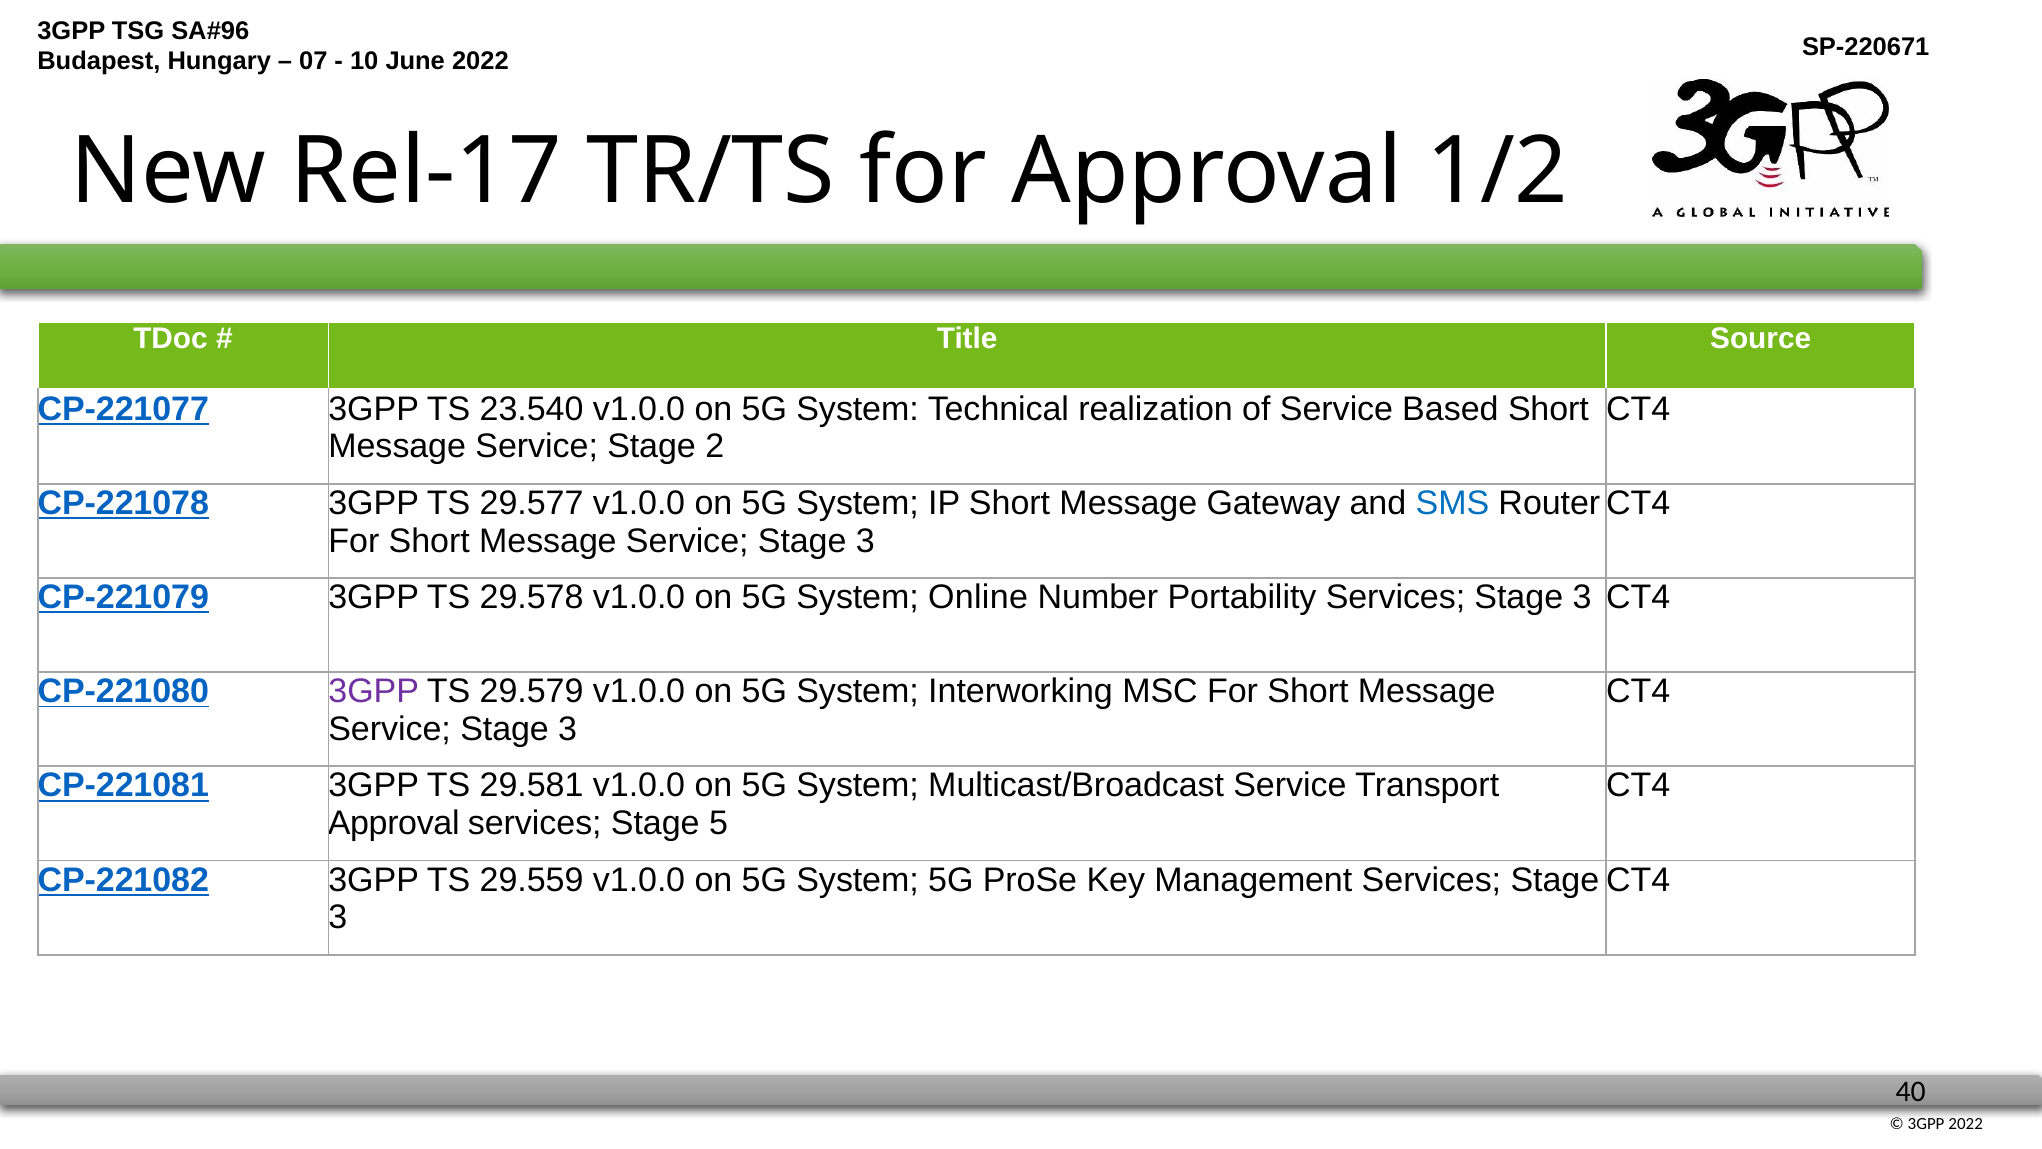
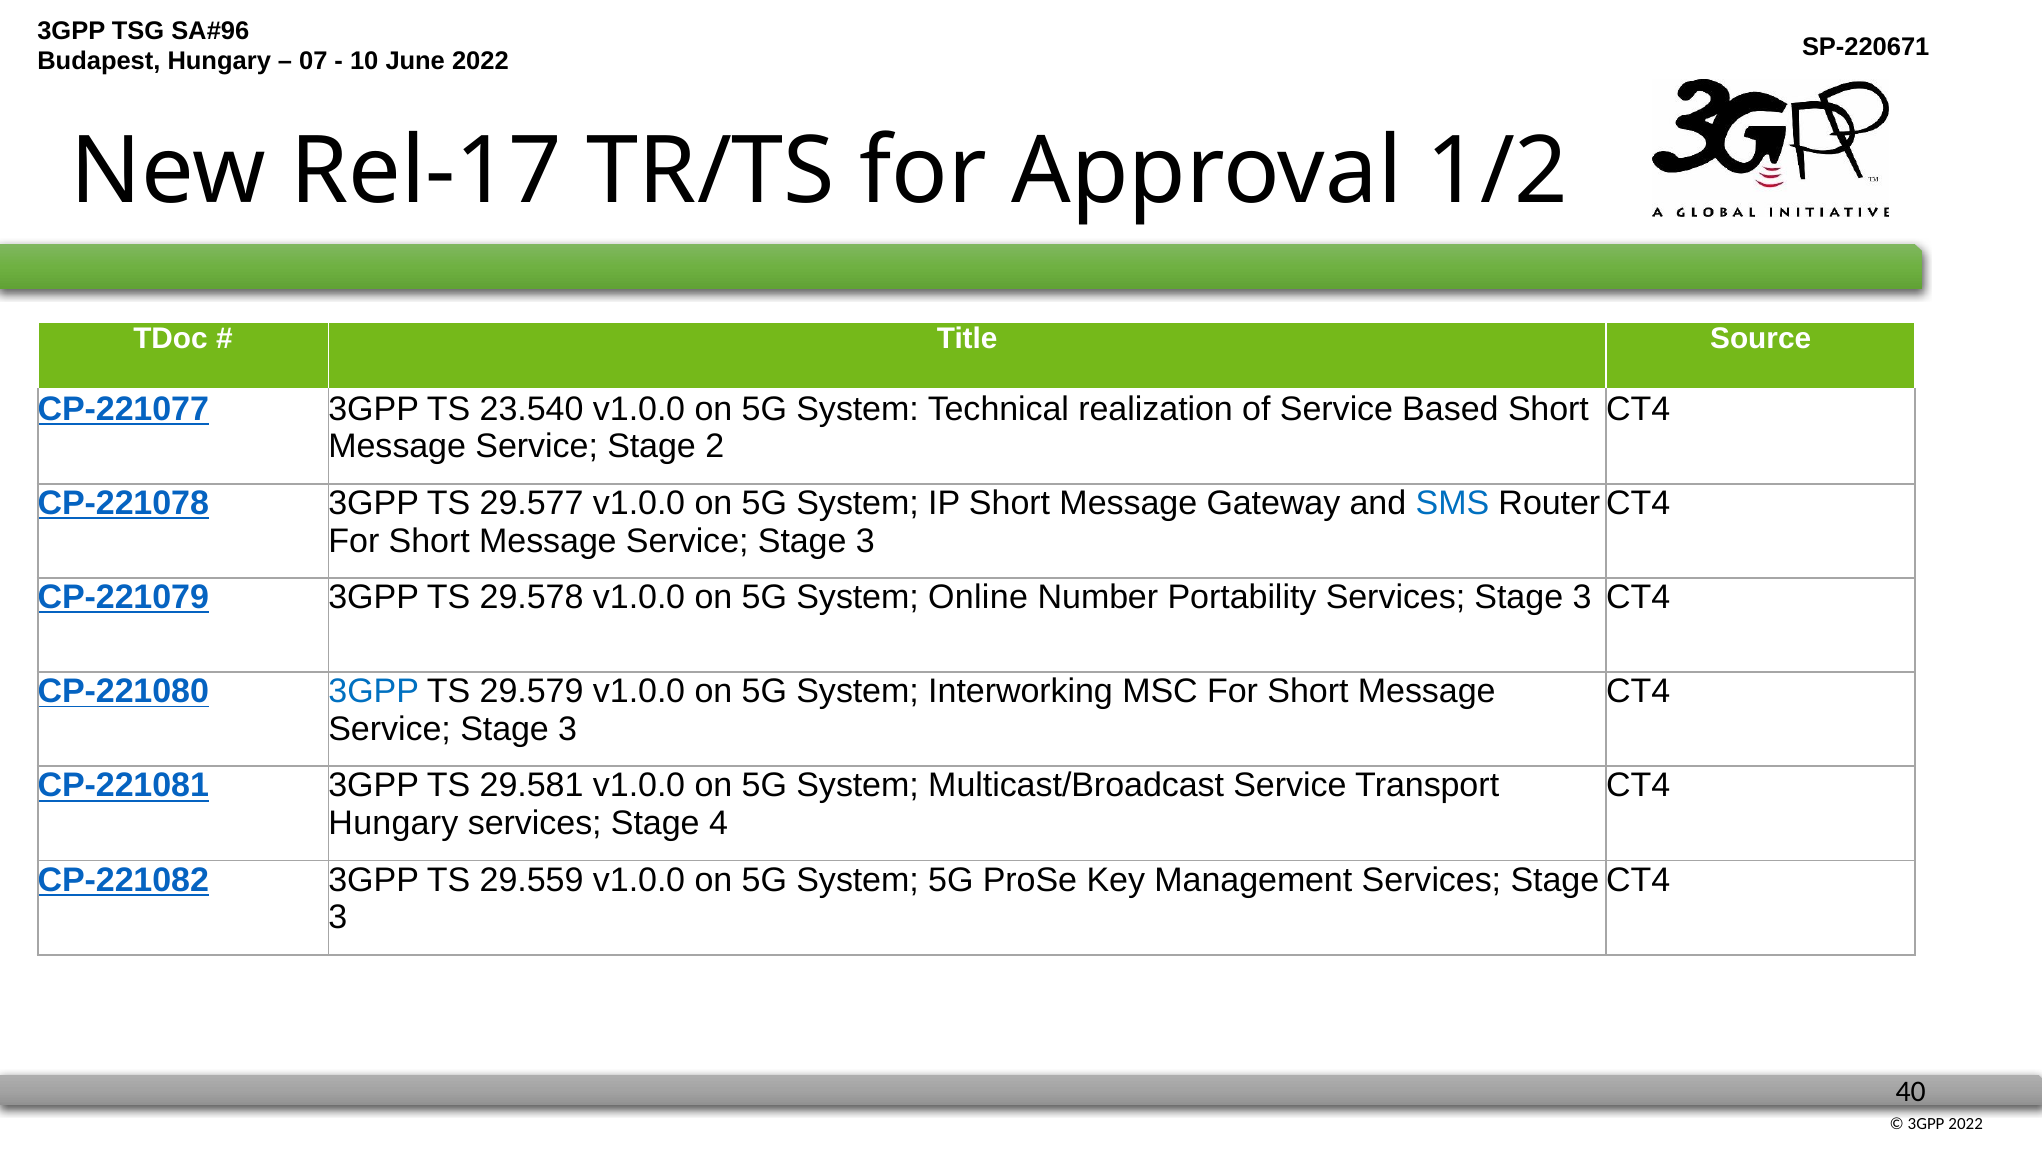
3GPP at (374, 691) colour: purple -> blue
Approval at (394, 823): Approval -> Hungary
5: 5 -> 4
